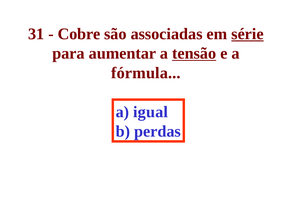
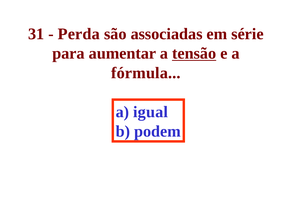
Cobre: Cobre -> Perda
série underline: present -> none
perdas: perdas -> podem
